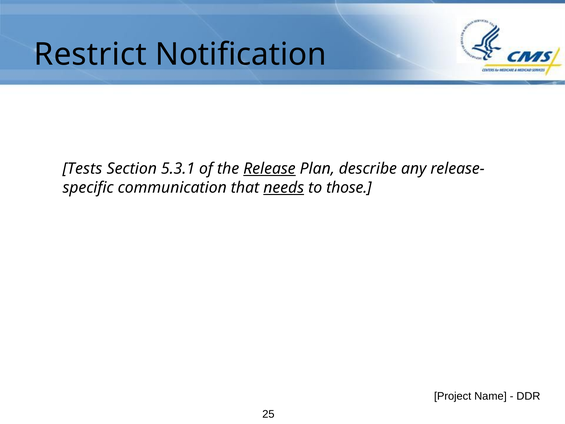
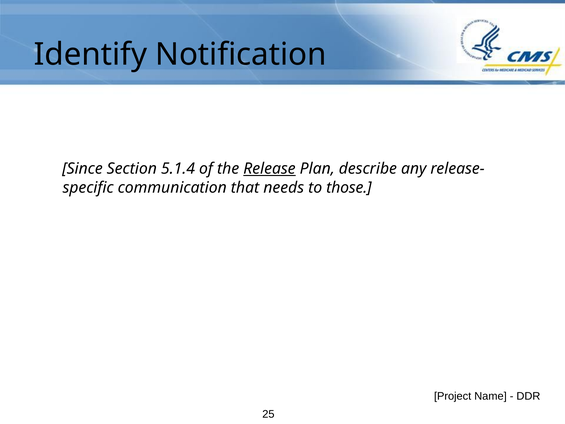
Restrict: Restrict -> Identify
Tests: Tests -> Since
5.3.1: 5.3.1 -> 5.1.4
needs underline: present -> none
